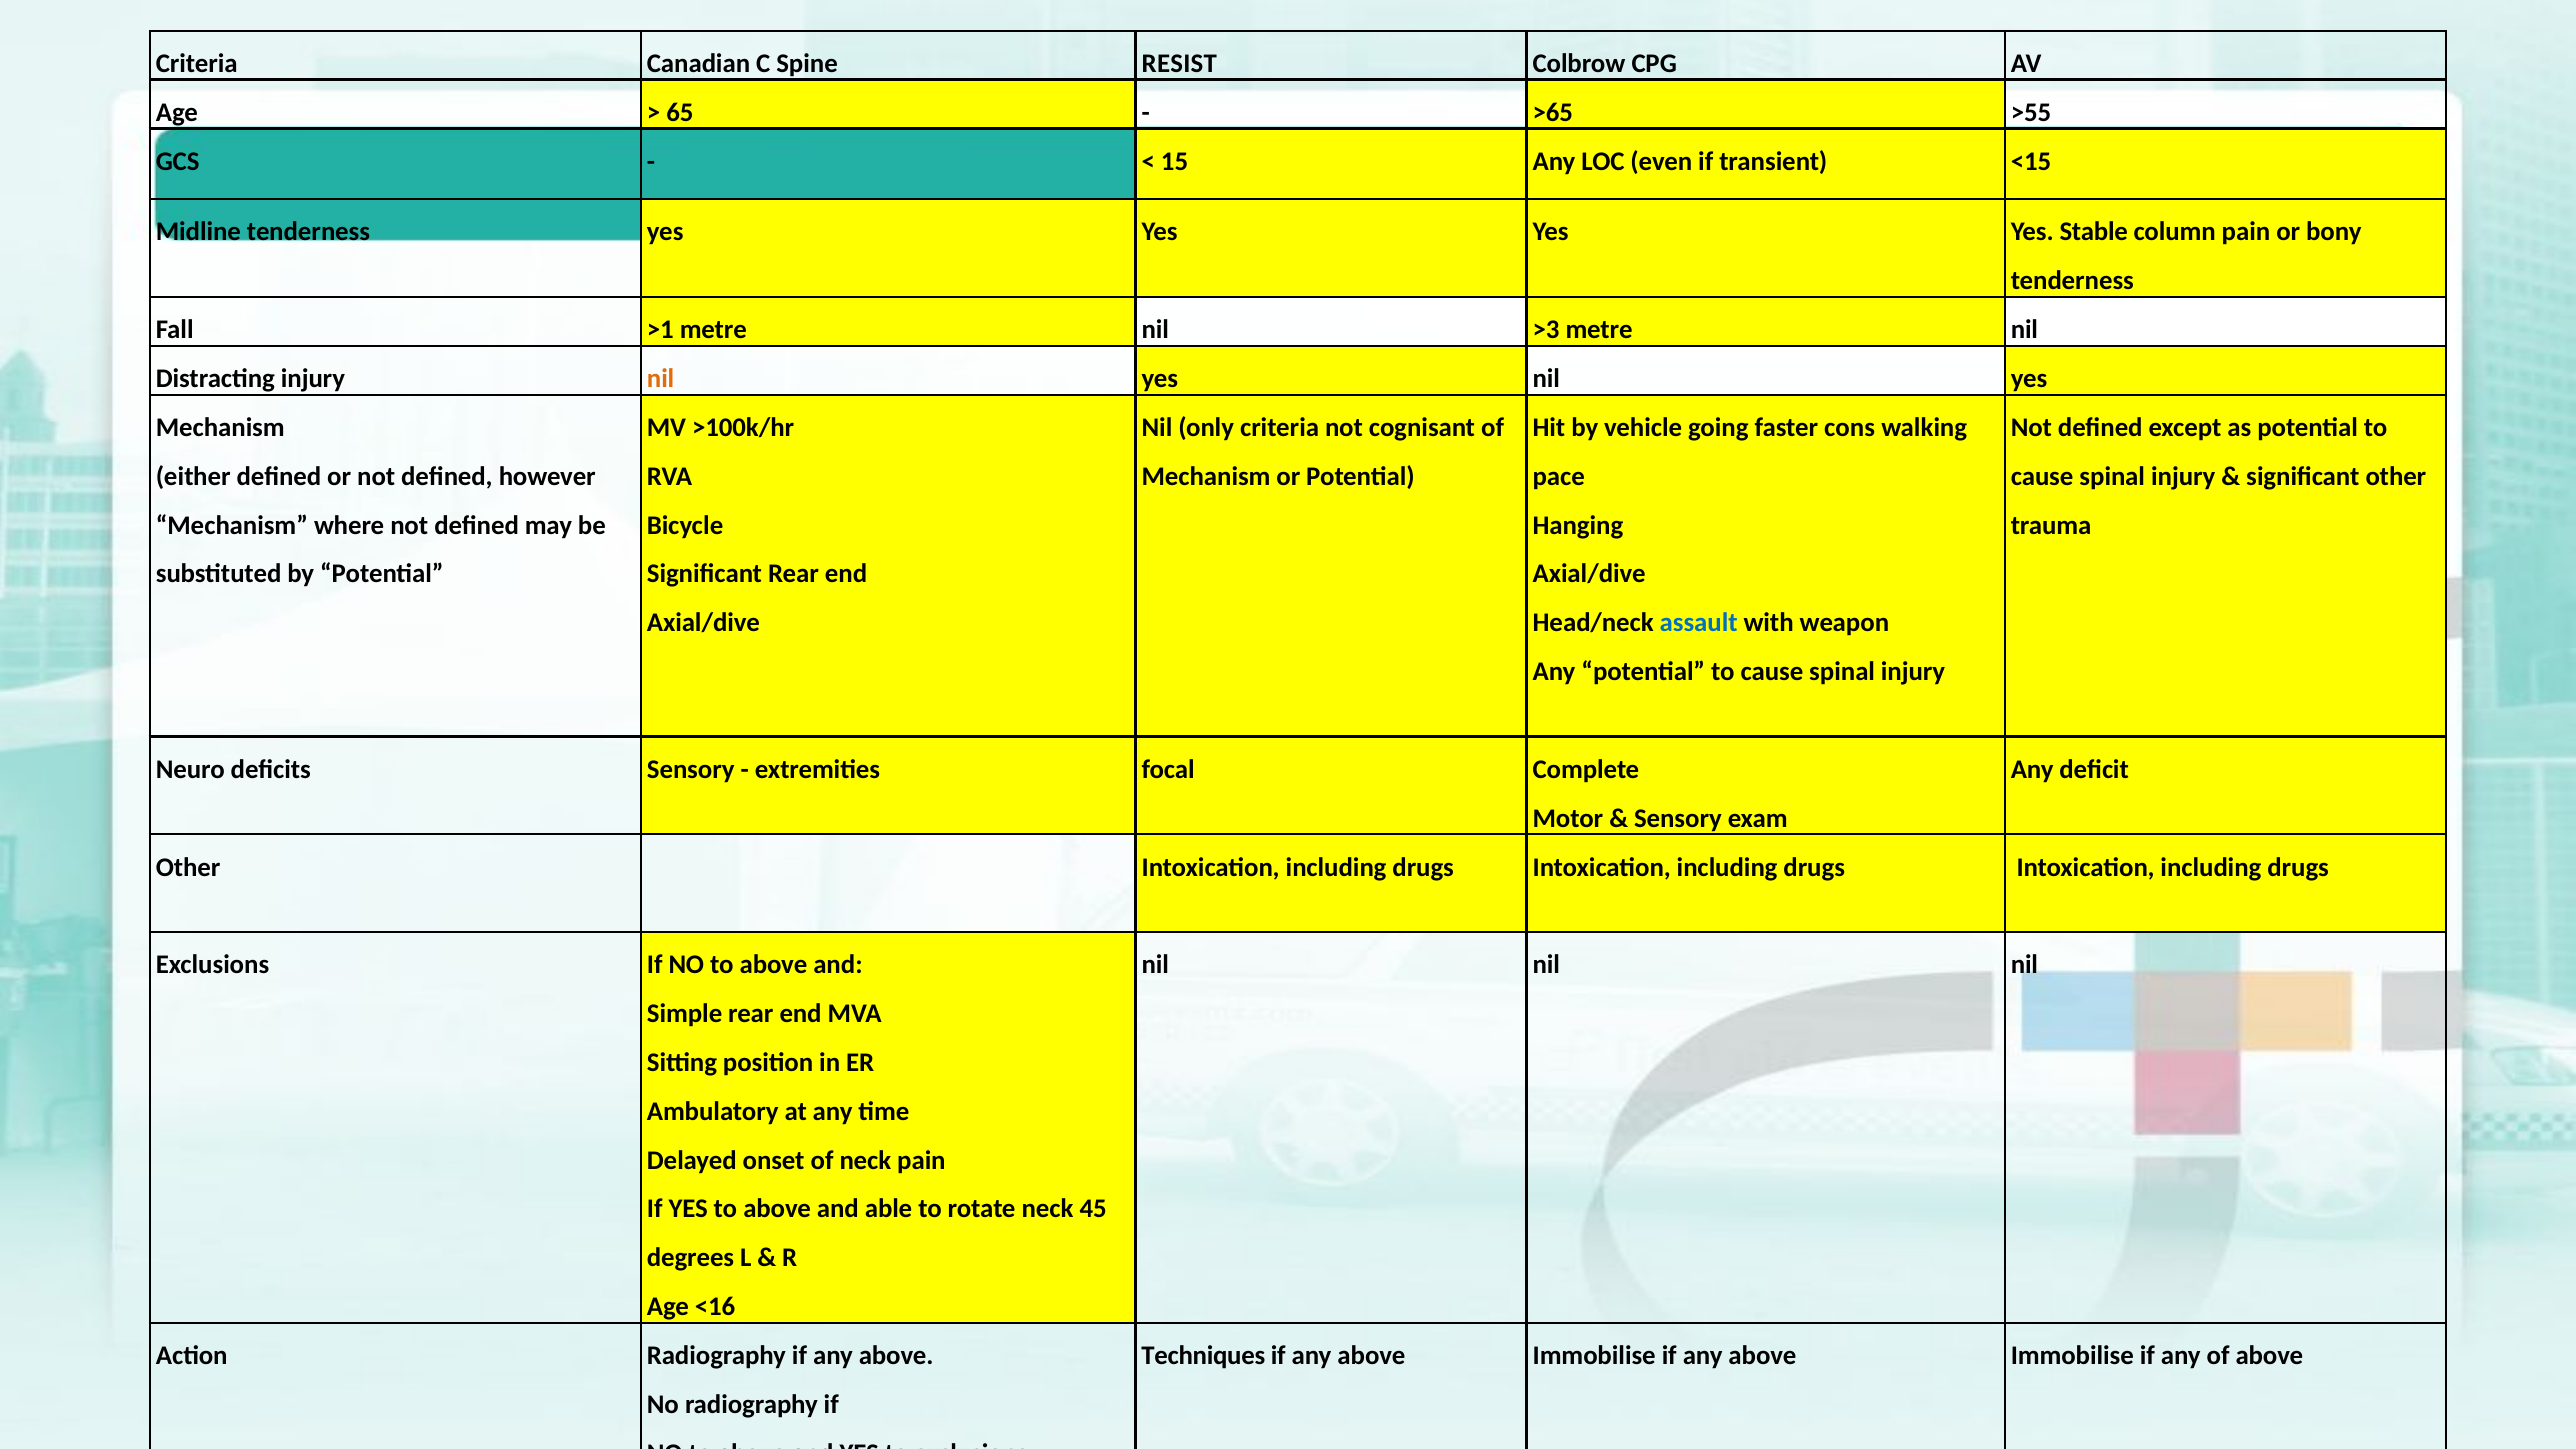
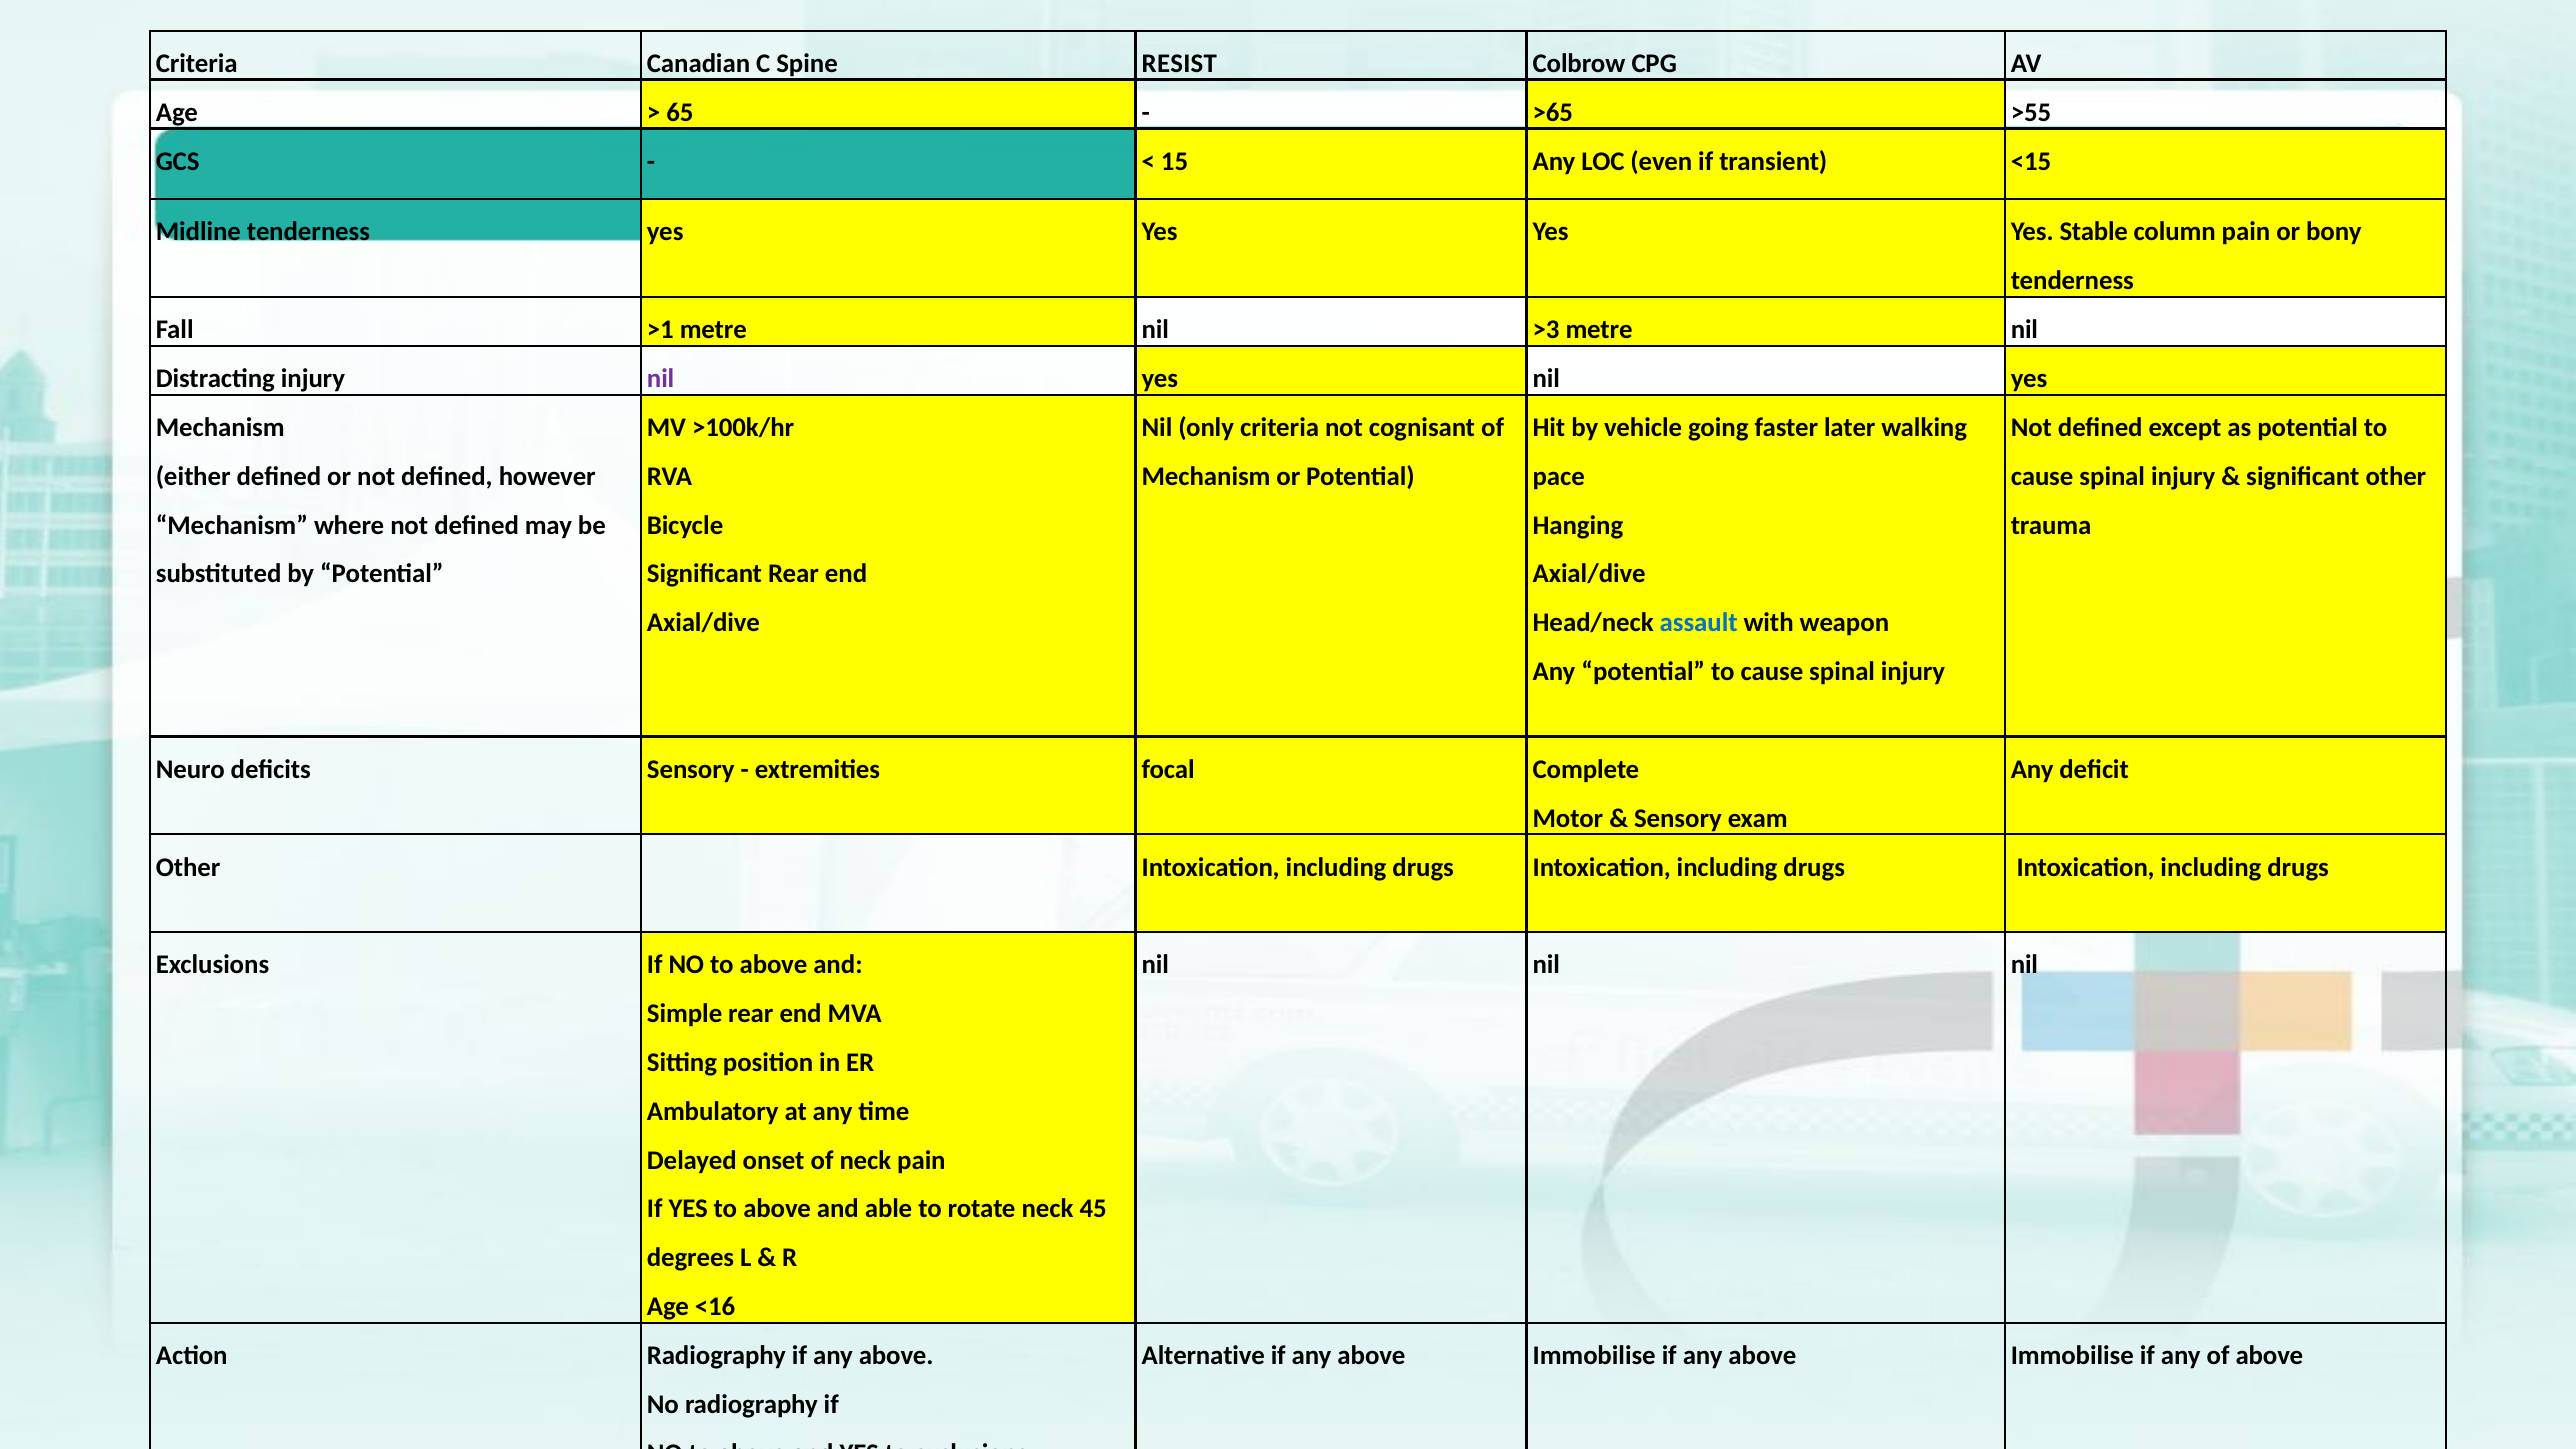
nil at (661, 379) colour: orange -> purple
cons: cons -> later
Techniques: Techniques -> Alternative
